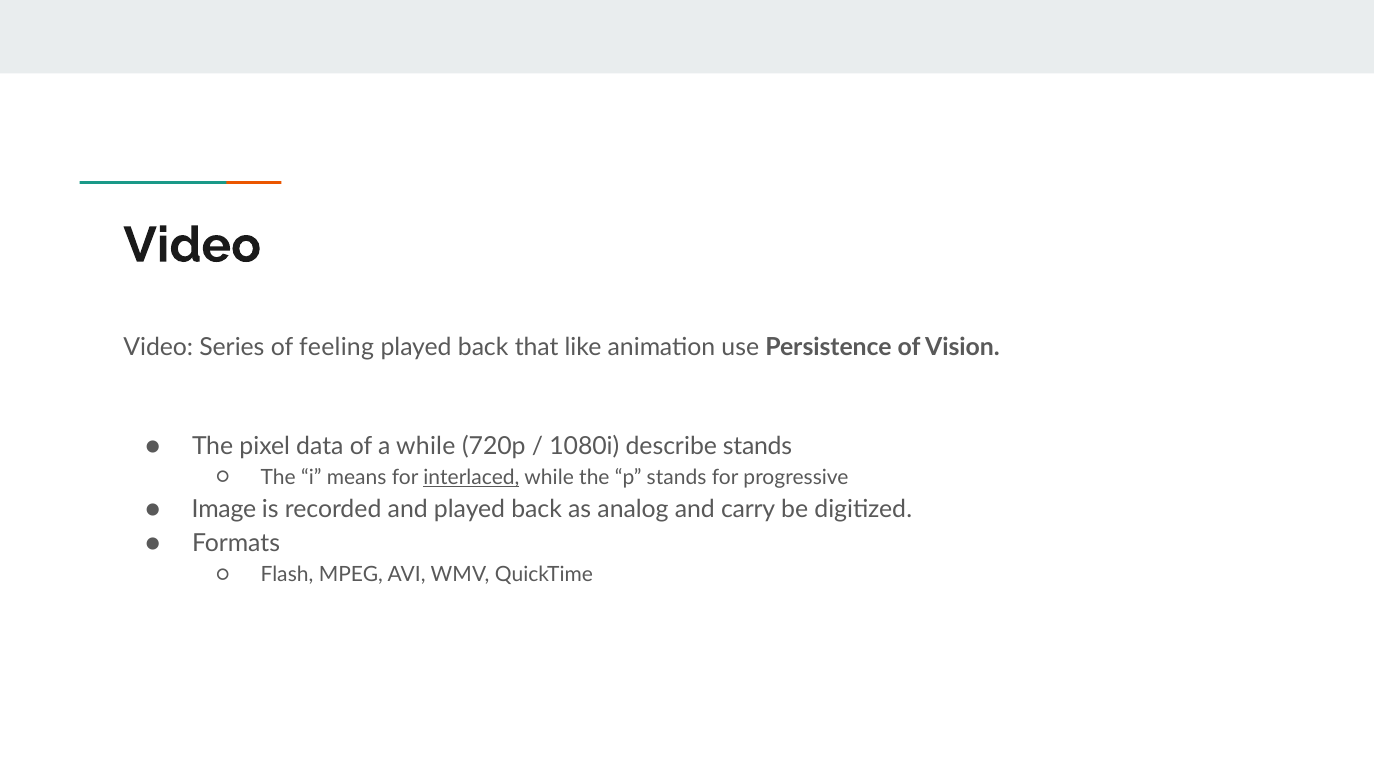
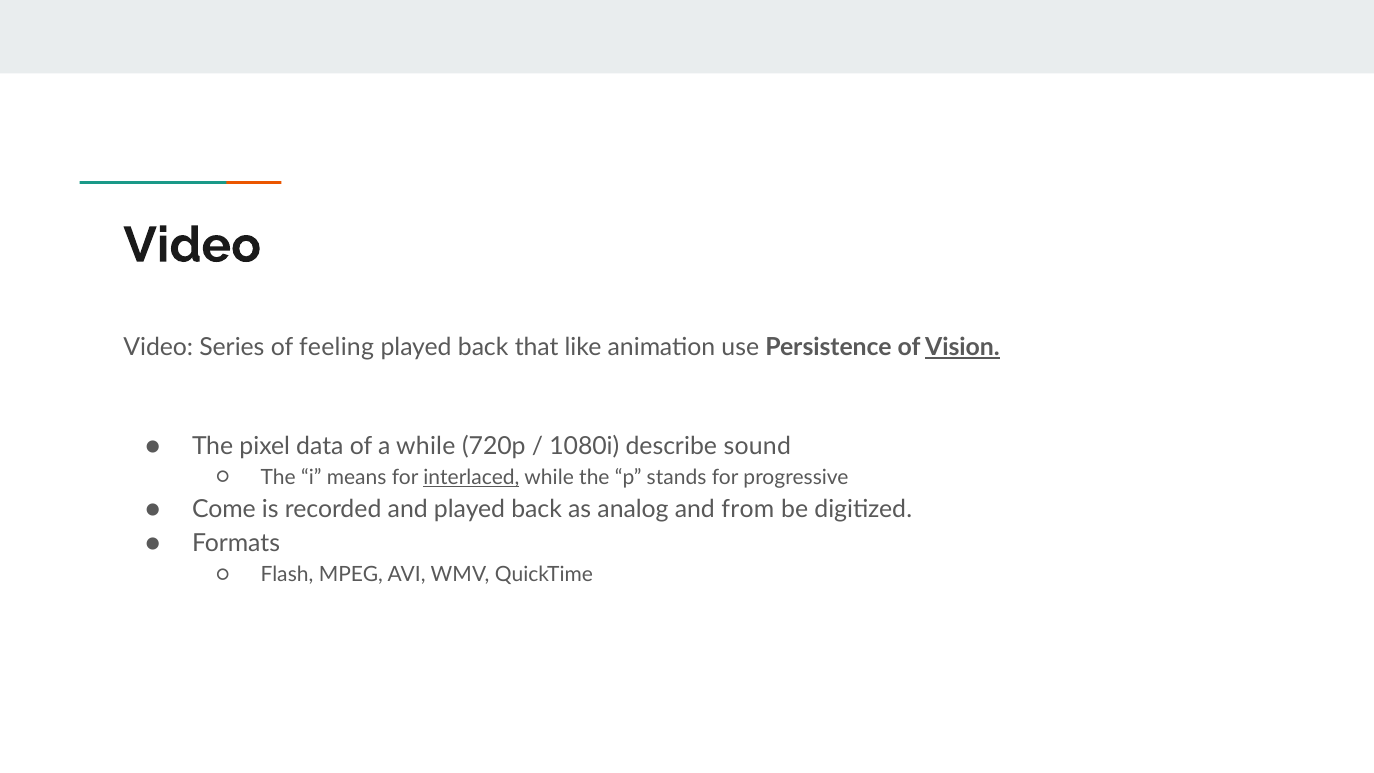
Vision underline: none -> present
describe stands: stands -> sound
Image: Image -> Come
carry: carry -> from
